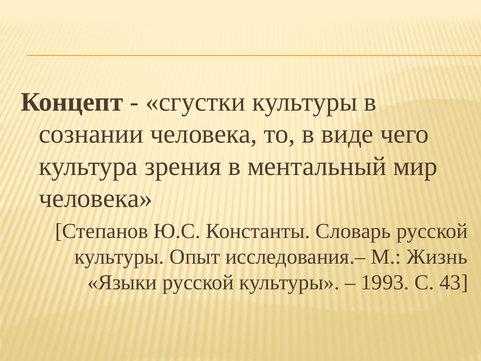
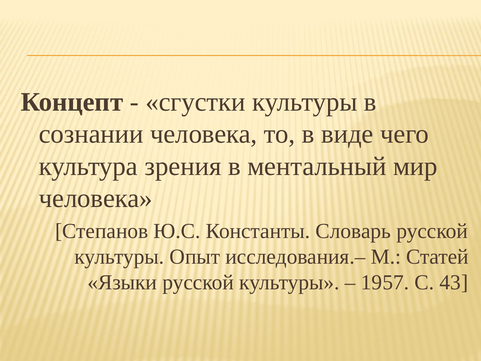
Жизнь: Жизнь -> Статей
1993: 1993 -> 1957
